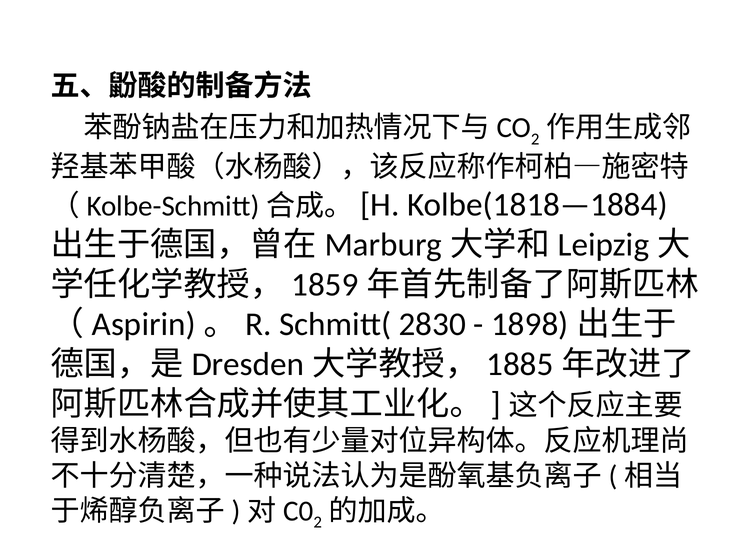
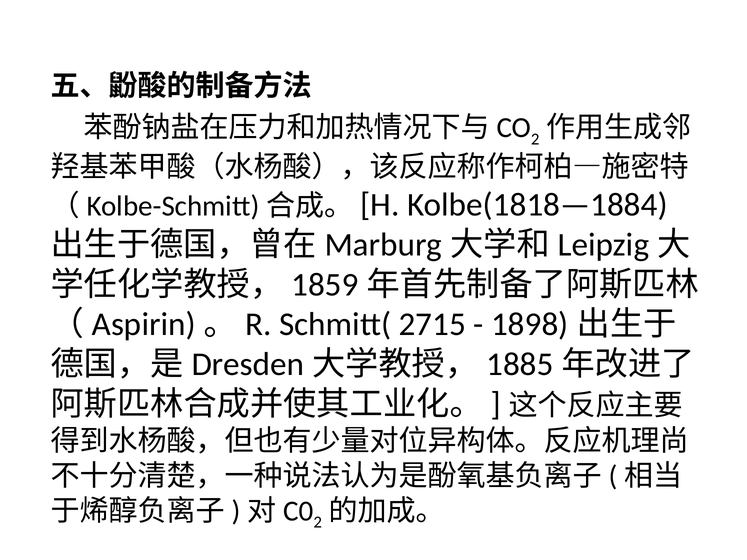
2830: 2830 -> 2715
